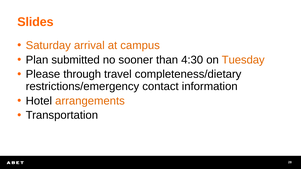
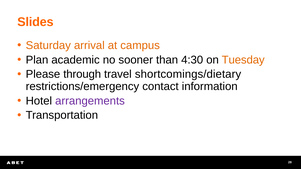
submitted: submitted -> academic
completeness/dietary: completeness/dietary -> shortcomings/dietary
arrangements colour: orange -> purple
